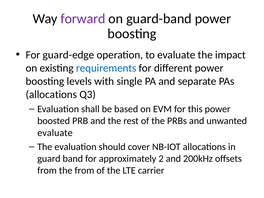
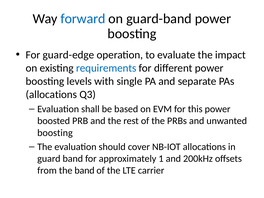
forward colour: purple -> blue
evaluate at (55, 133): evaluate -> boosting
2: 2 -> 1
the from: from -> band
